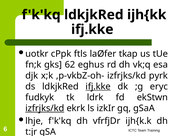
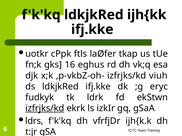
62: 62 -> 16
pyrk: pyrk -> viuh
ifj.kke at (98, 87) underline: present -> none
lhje: lhje -> ldrs
